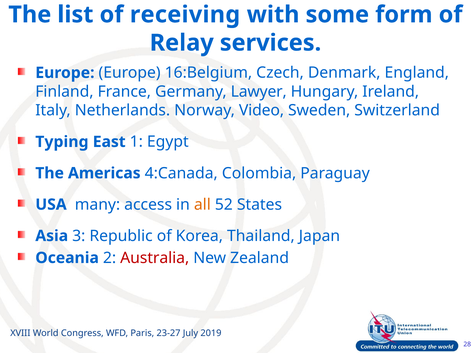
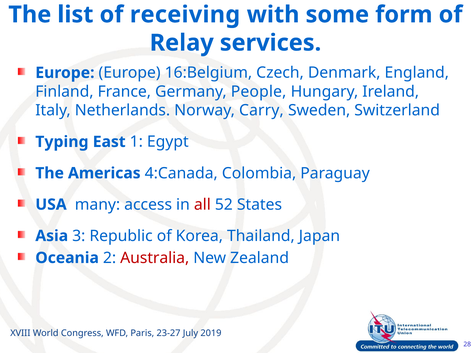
Lawyer: Lawyer -> People
Video: Video -> Carry
all colour: orange -> red
